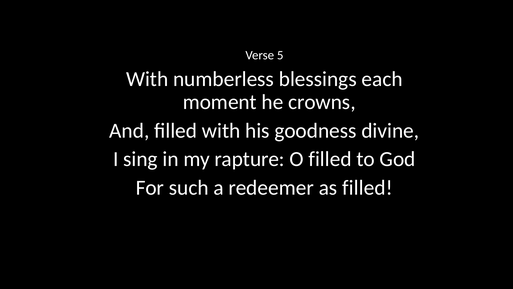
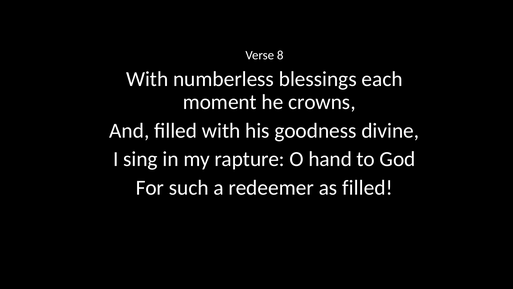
5: 5 -> 8
O filled: filled -> hand
